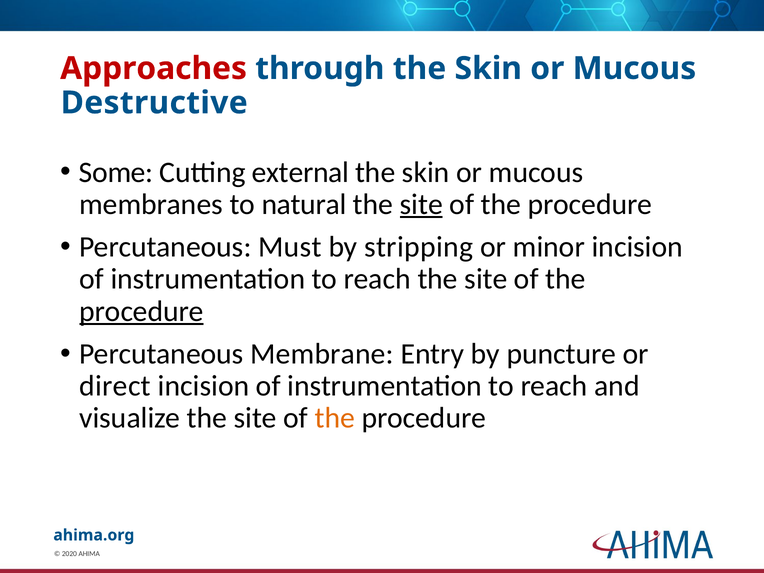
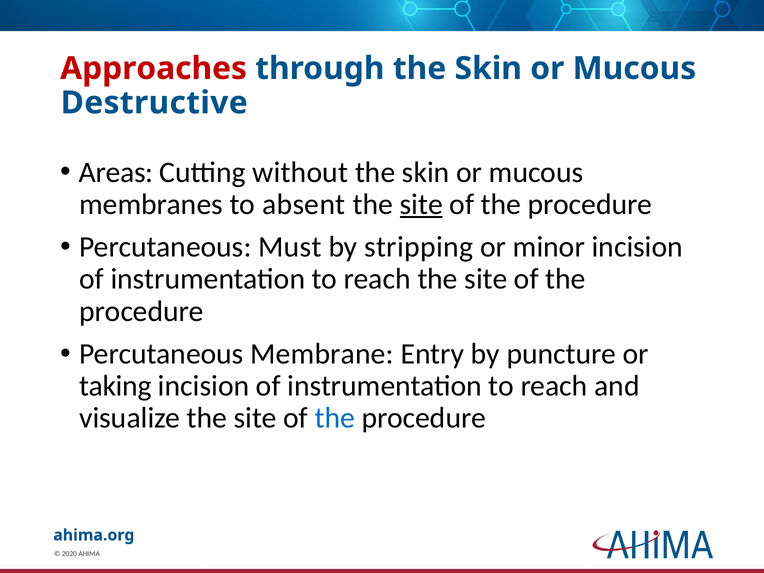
Some: Some -> Areas
external: external -> without
natural: natural -> absent
procedure at (141, 311) underline: present -> none
direct: direct -> taking
the at (335, 418) colour: orange -> blue
